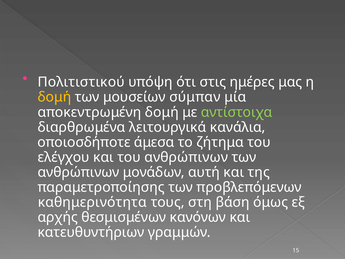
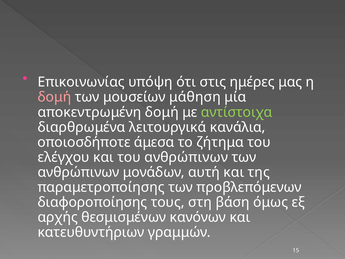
Πολιτιστικού: Πολιτιστικού -> Επικοινωνίας
δομή at (54, 97) colour: yellow -> pink
σύμπαν: σύμπαν -> μάθηση
καθημερινότητα: καθημερινότητα -> διαφοροποίησης
